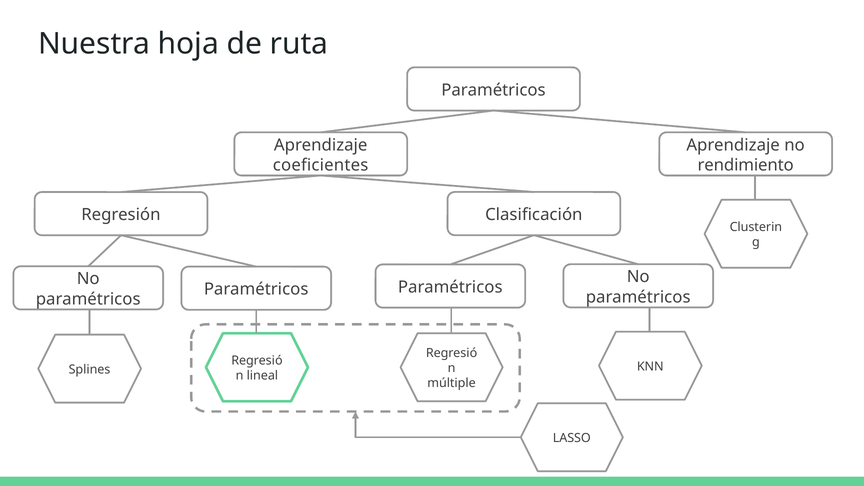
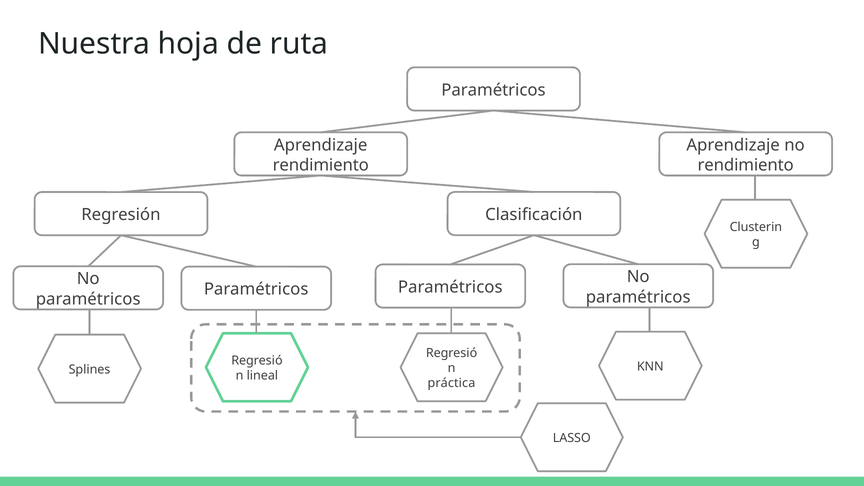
coeficientes at (321, 165): coeficientes -> rendimiento
múltiple: múltiple -> práctica
